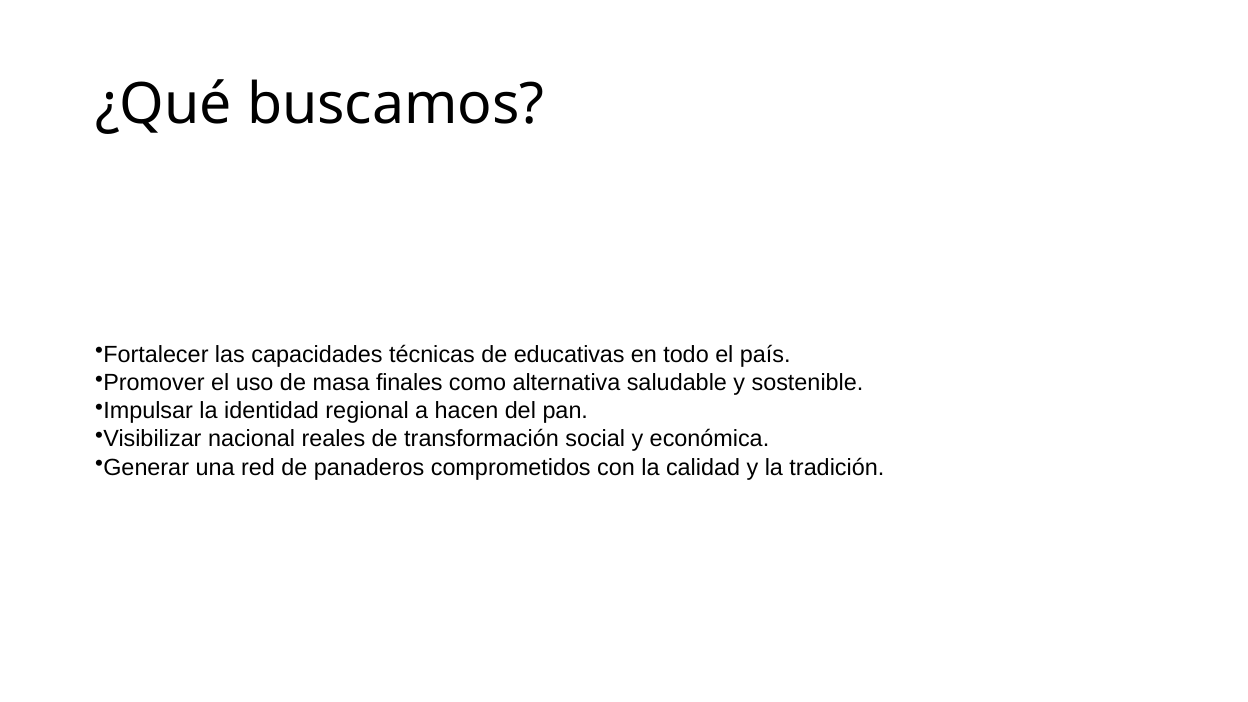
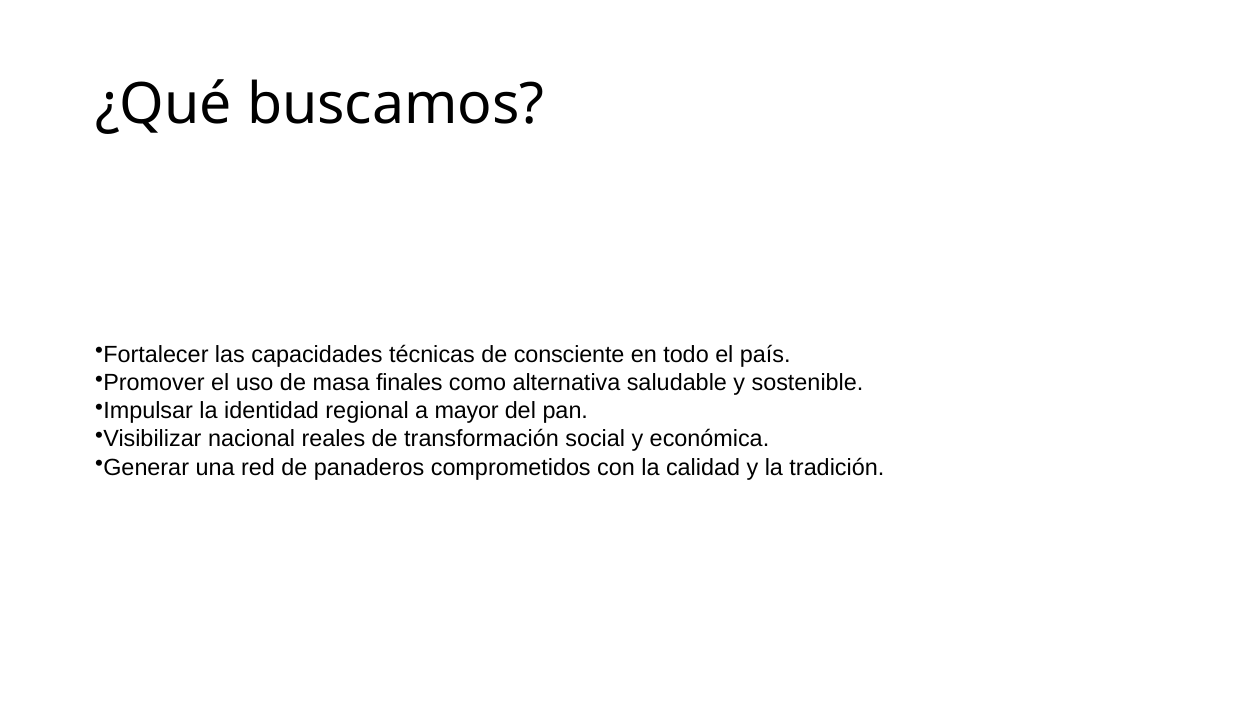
educativas: educativas -> consciente
hacen: hacen -> mayor
